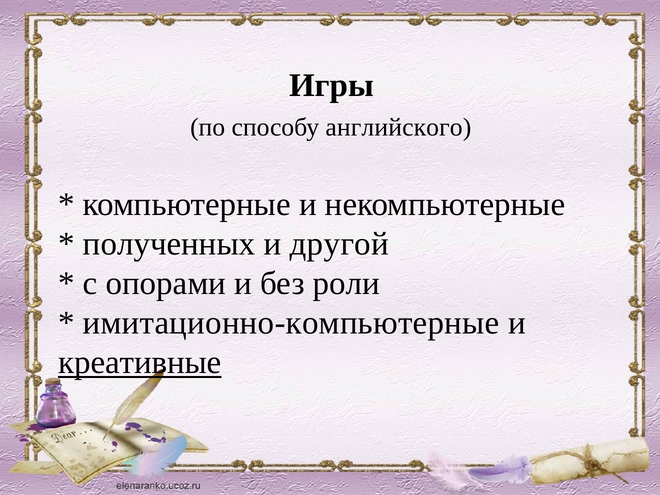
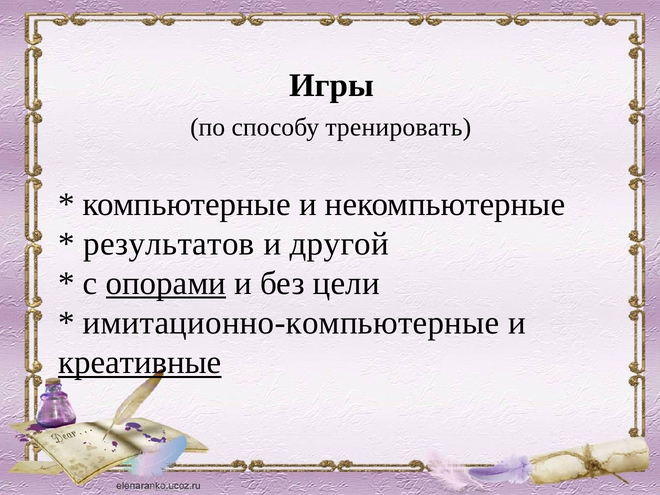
английского: английского -> тренировать
полученных: полученных -> результатов
опорами underline: none -> present
роли: роли -> цели
